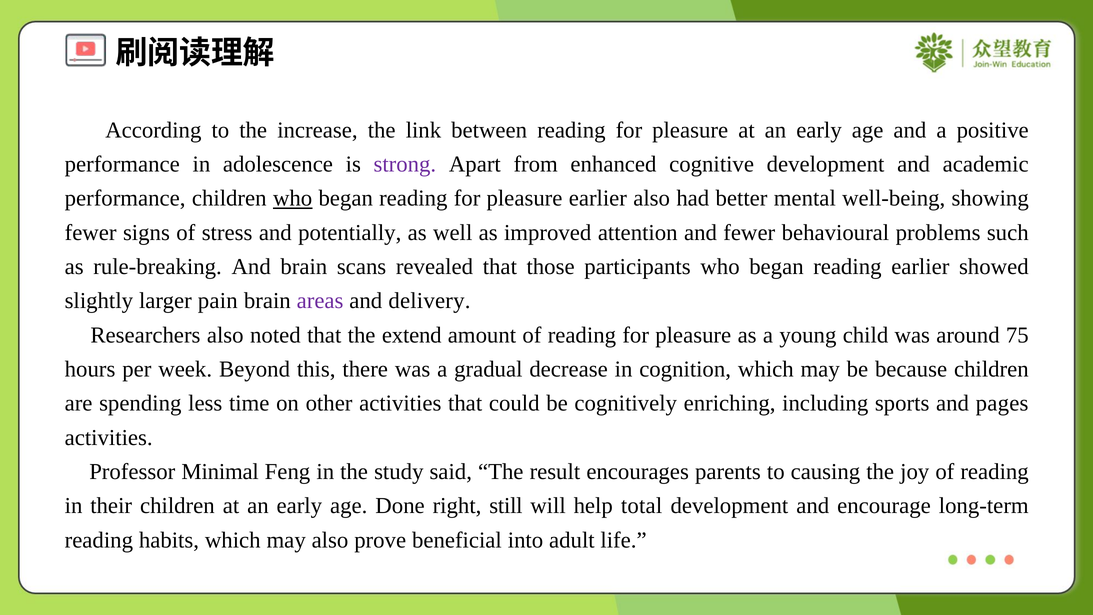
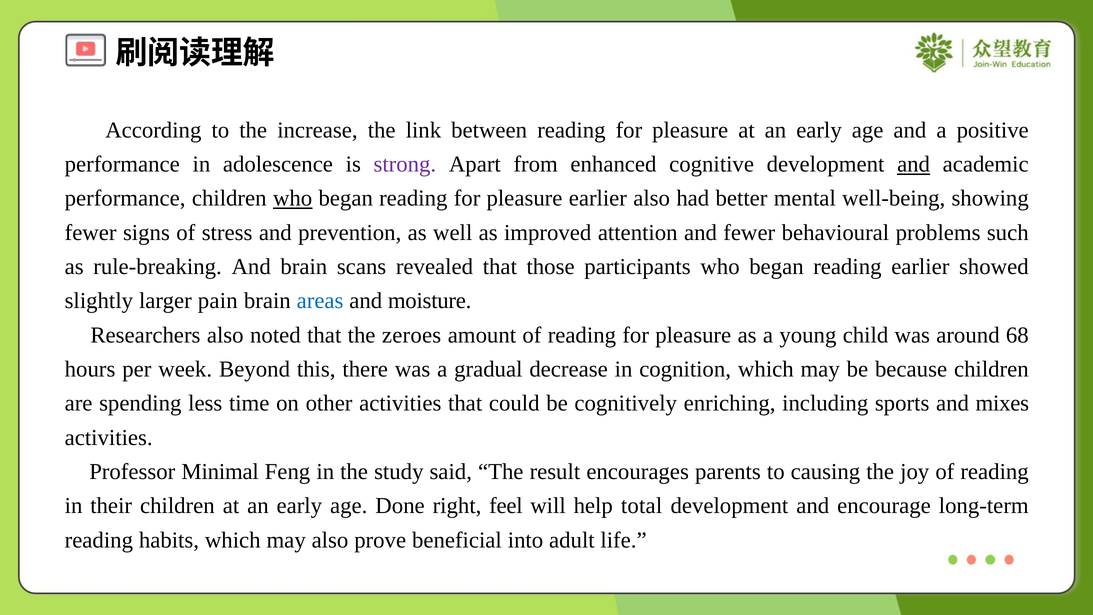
and at (914, 164) underline: none -> present
potentially: potentially -> prevention
areas colour: purple -> blue
delivery: delivery -> moisture
extend: extend -> zeroes
75: 75 -> 68
pages: pages -> mixes
still: still -> feel
